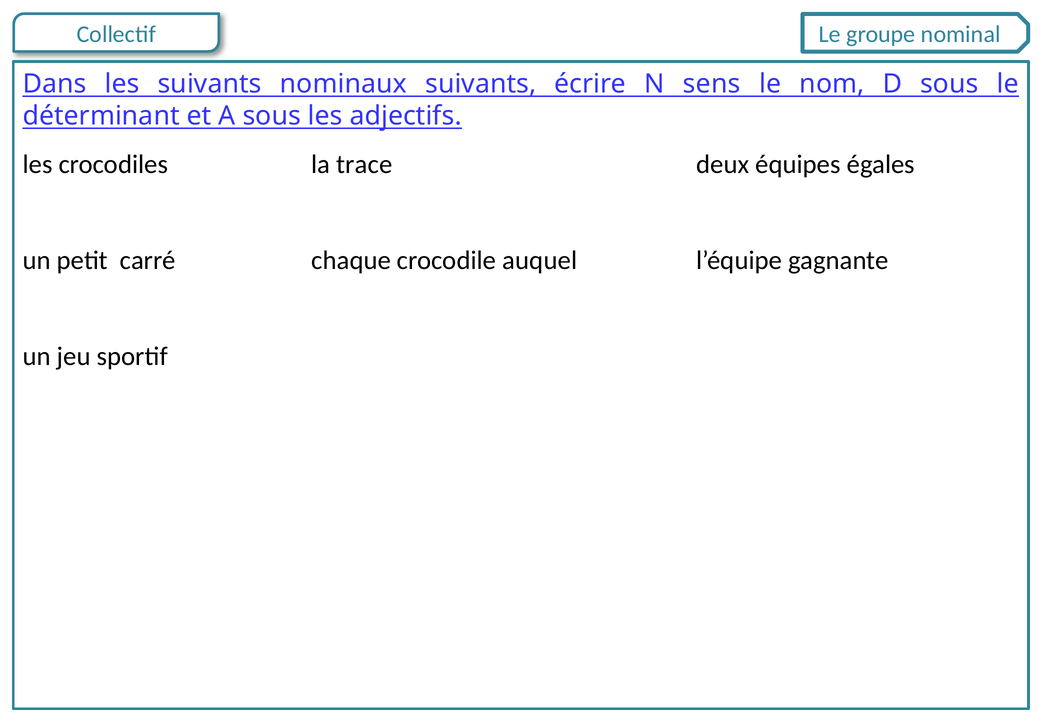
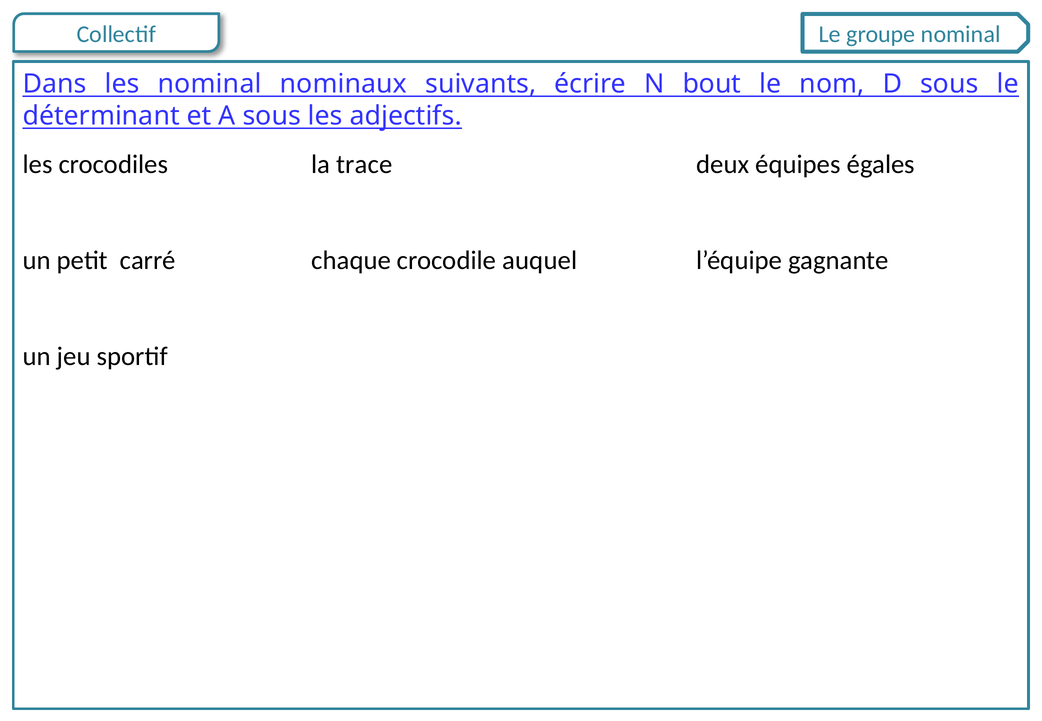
les suivants: suivants -> nominal
sens: sens -> bout
